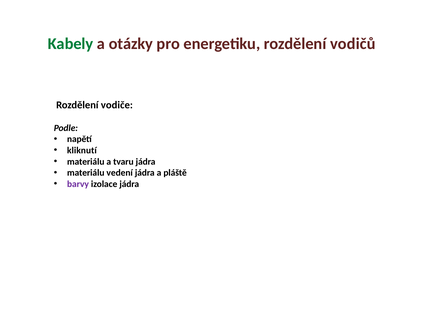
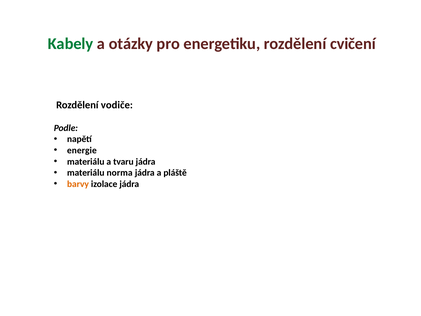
vodičů: vodičů -> cvičení
kliknutí: kliknutí -> energie
vedení: vedení -> norma
barvy colour: purple -> orange
